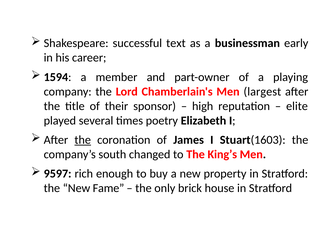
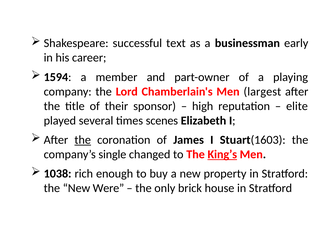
poetry: poetry -> scenes
south: south -> single
King’s underline: none -> present
9597: 9597 -> 1038
Fame: Fame -> Were
